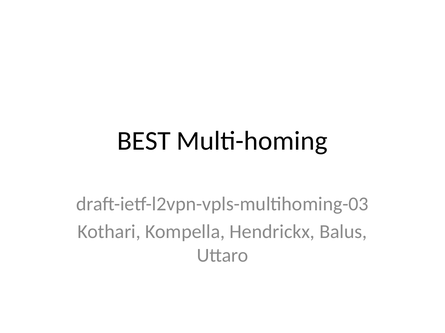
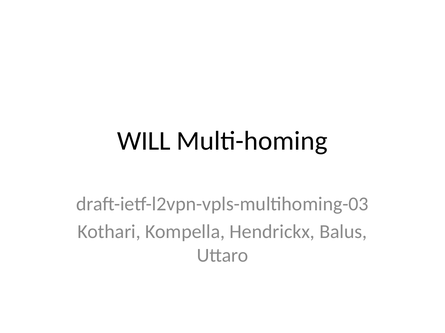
BEST: BEST -> WILL
